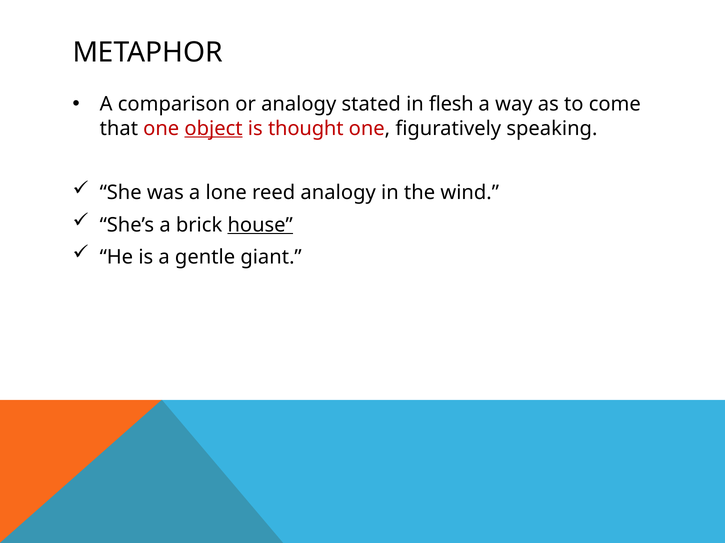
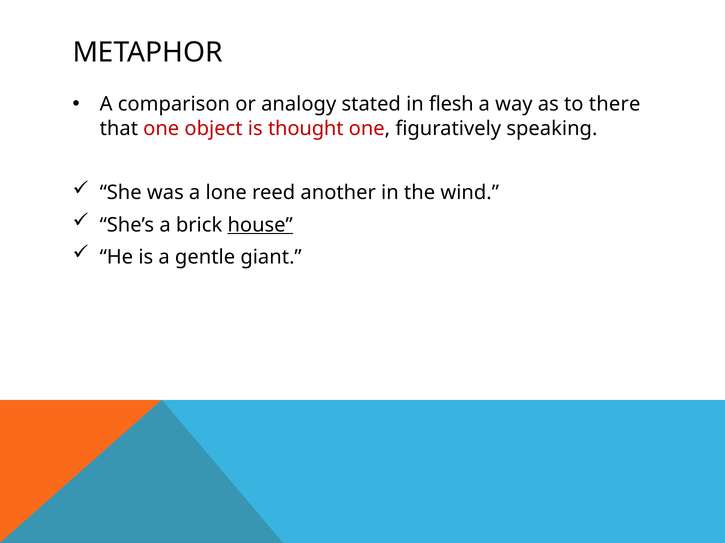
come: come -> there
object underline: present -> none
reed analogy: analogy -> another
